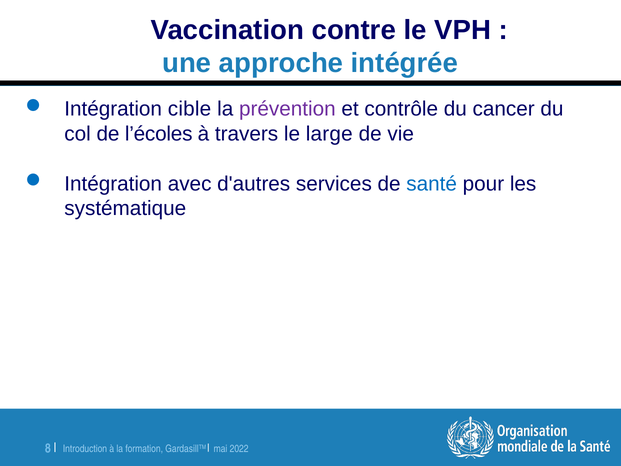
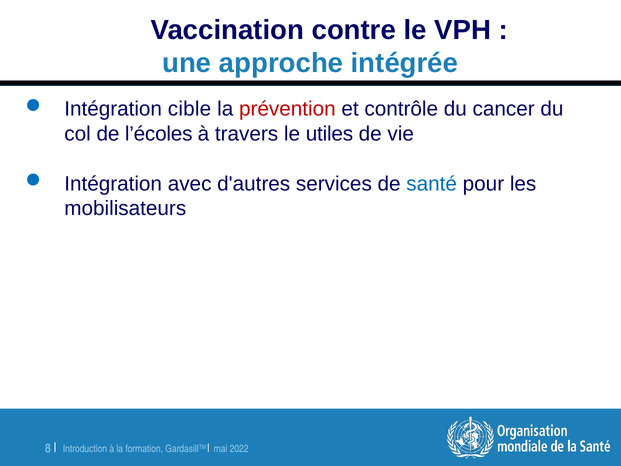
prévention colour: purple -> red
large: large -> utiles
systématique: systématique -> mobilisateurs
